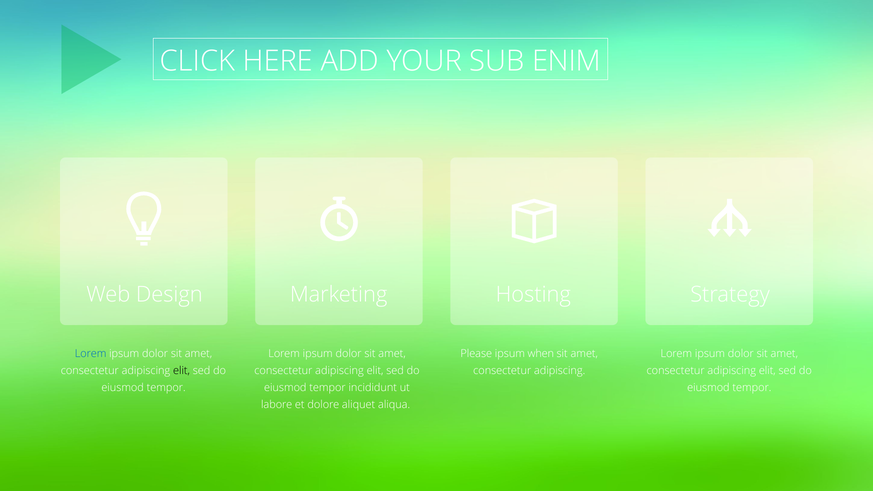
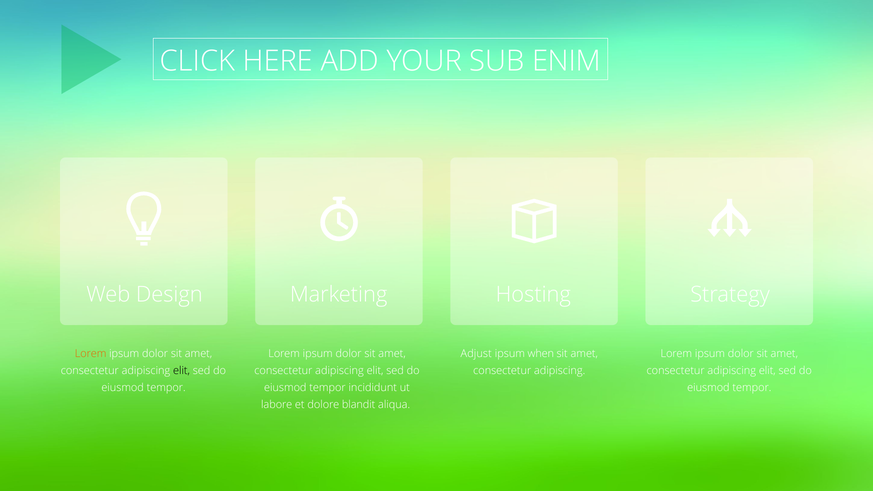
Lorem at (91, 354) colour: blue -> orange
Please: Please -> Adjust
aliquet: aliquet -> blandit
